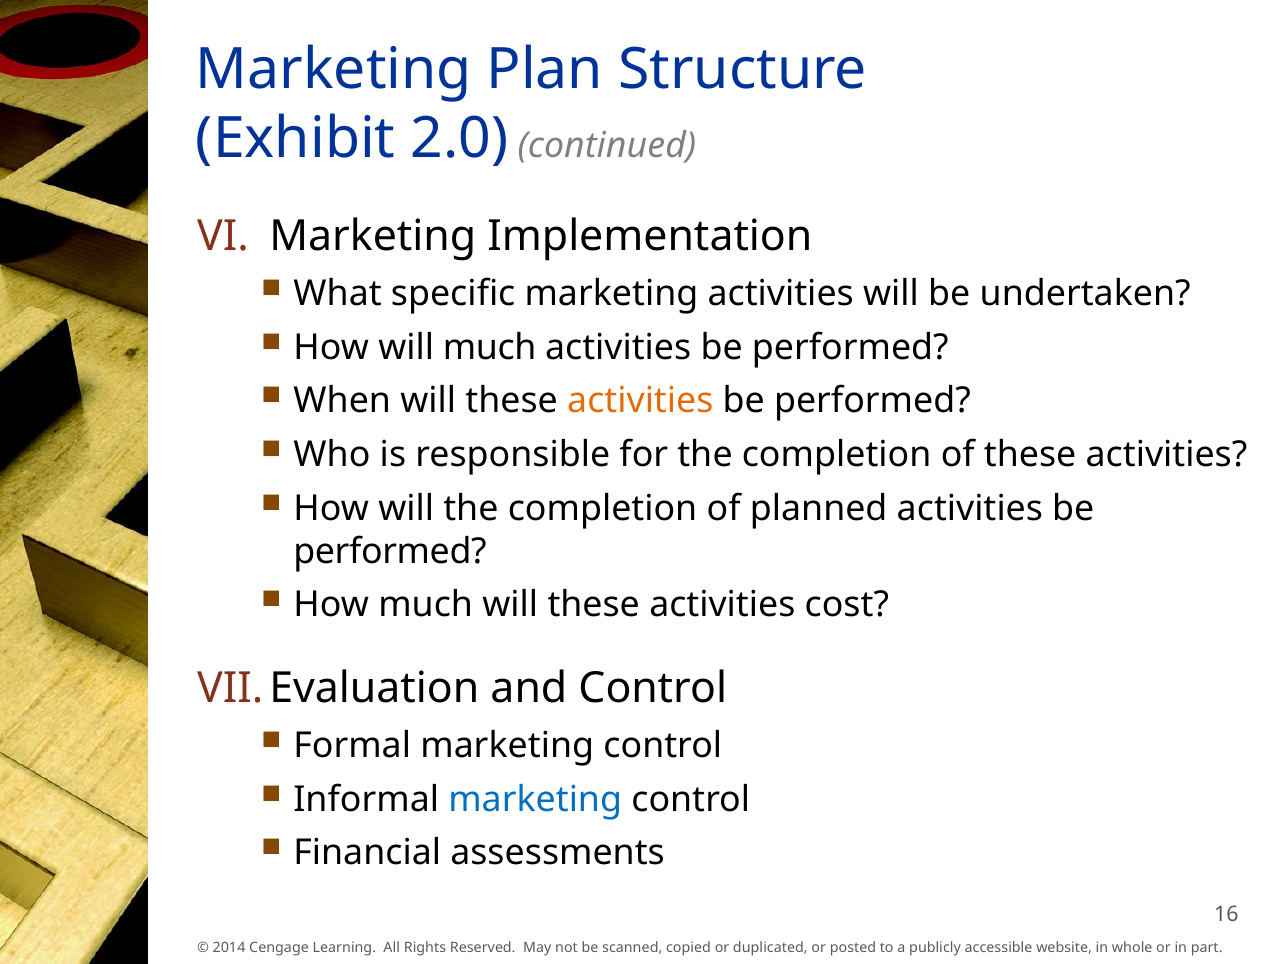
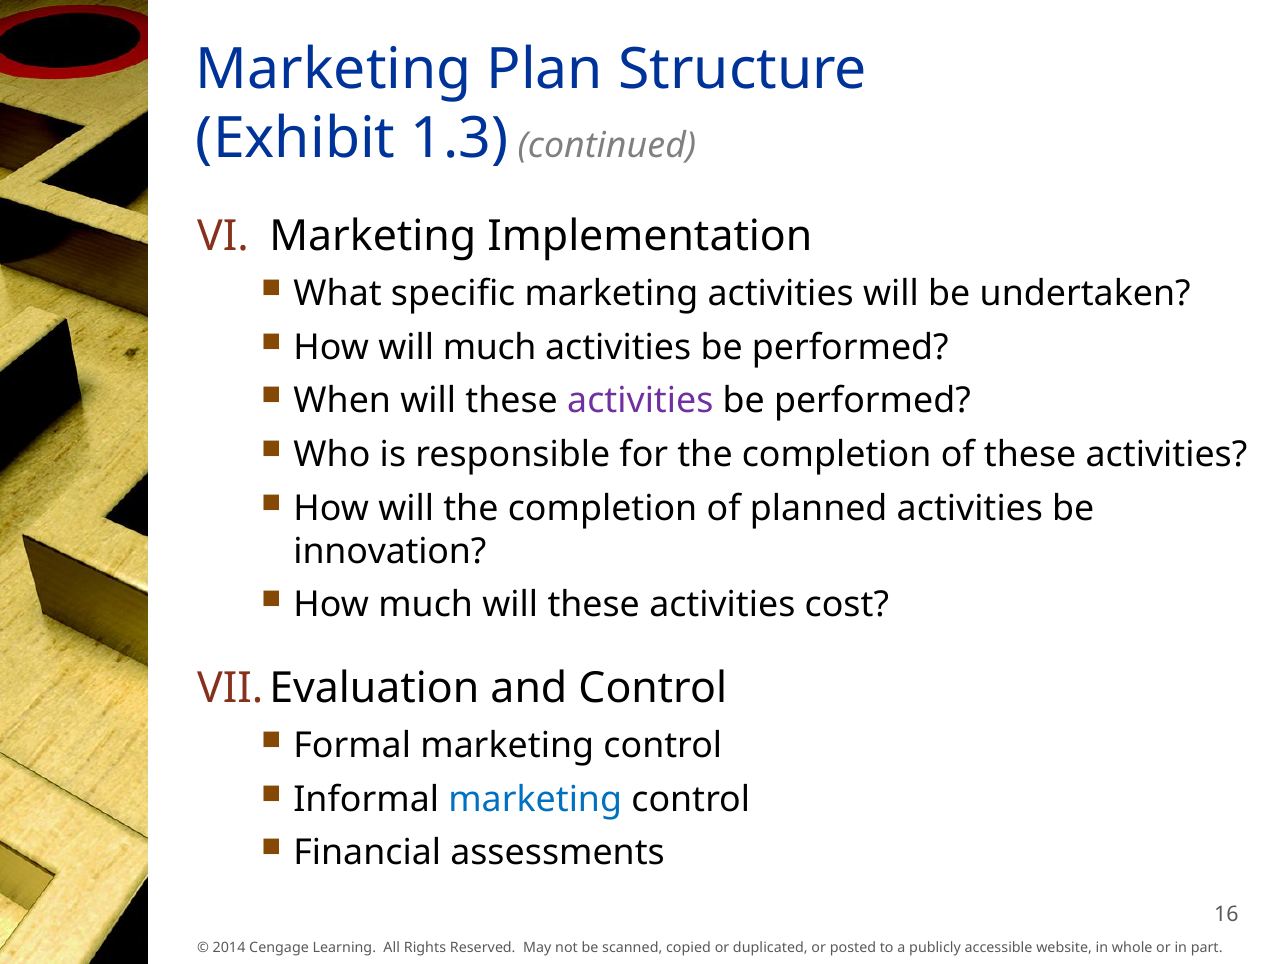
2.0: 2.0 -> 1.3
activities at (640, 401) colour: orange -> purple
performed at (390, 551): performed -> innovation
